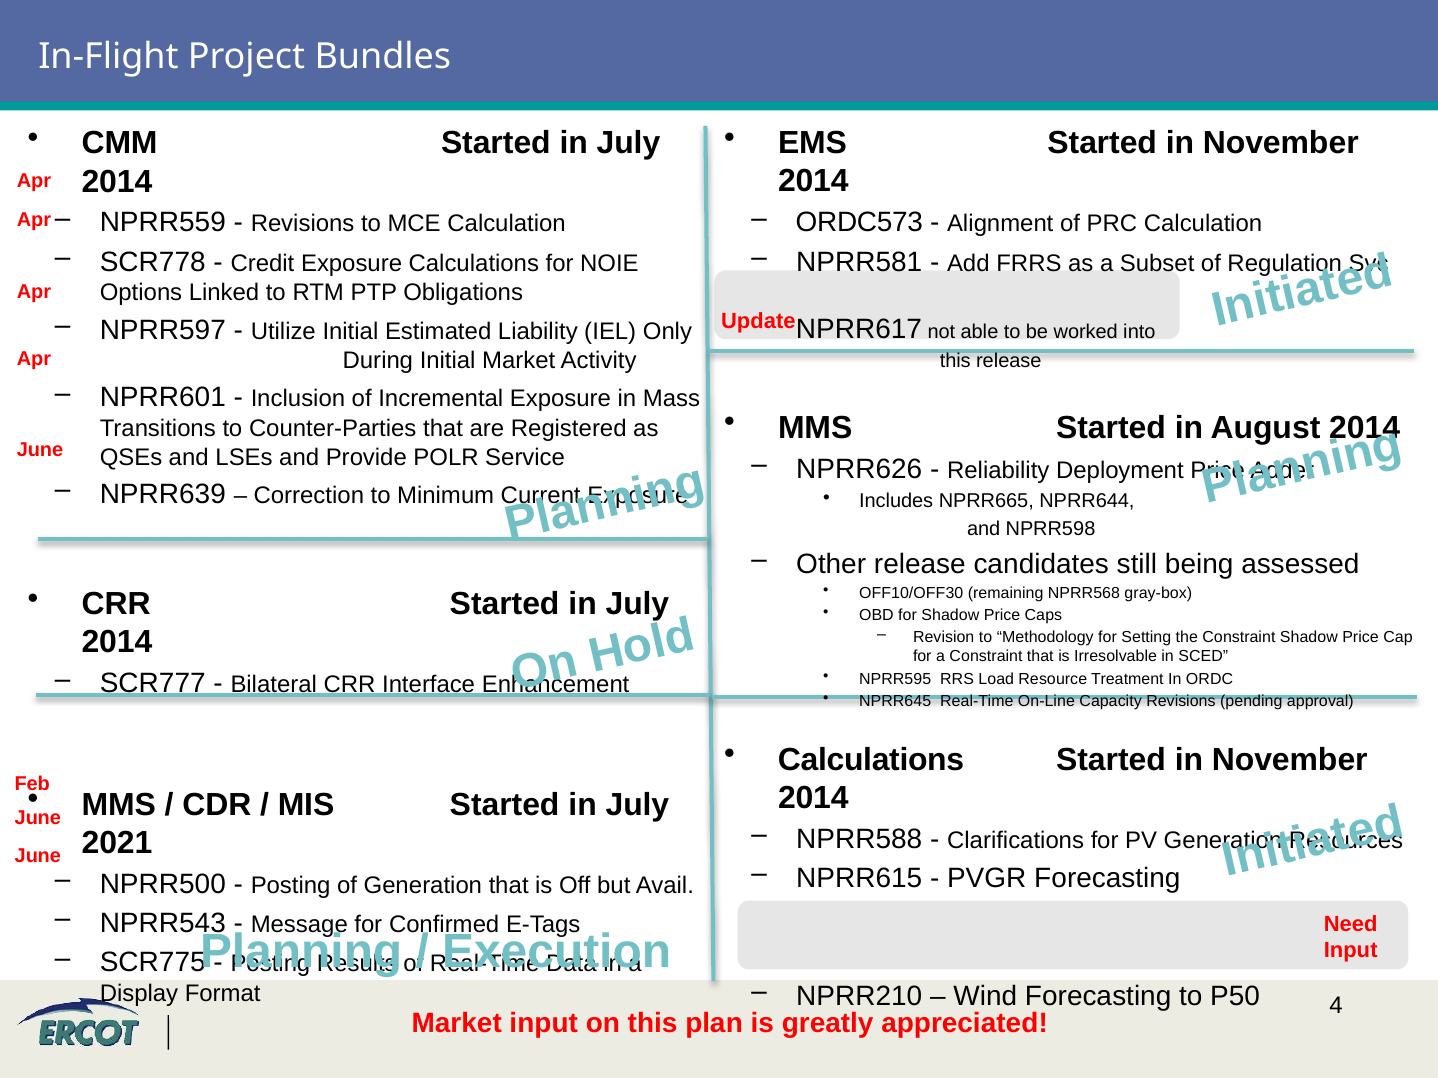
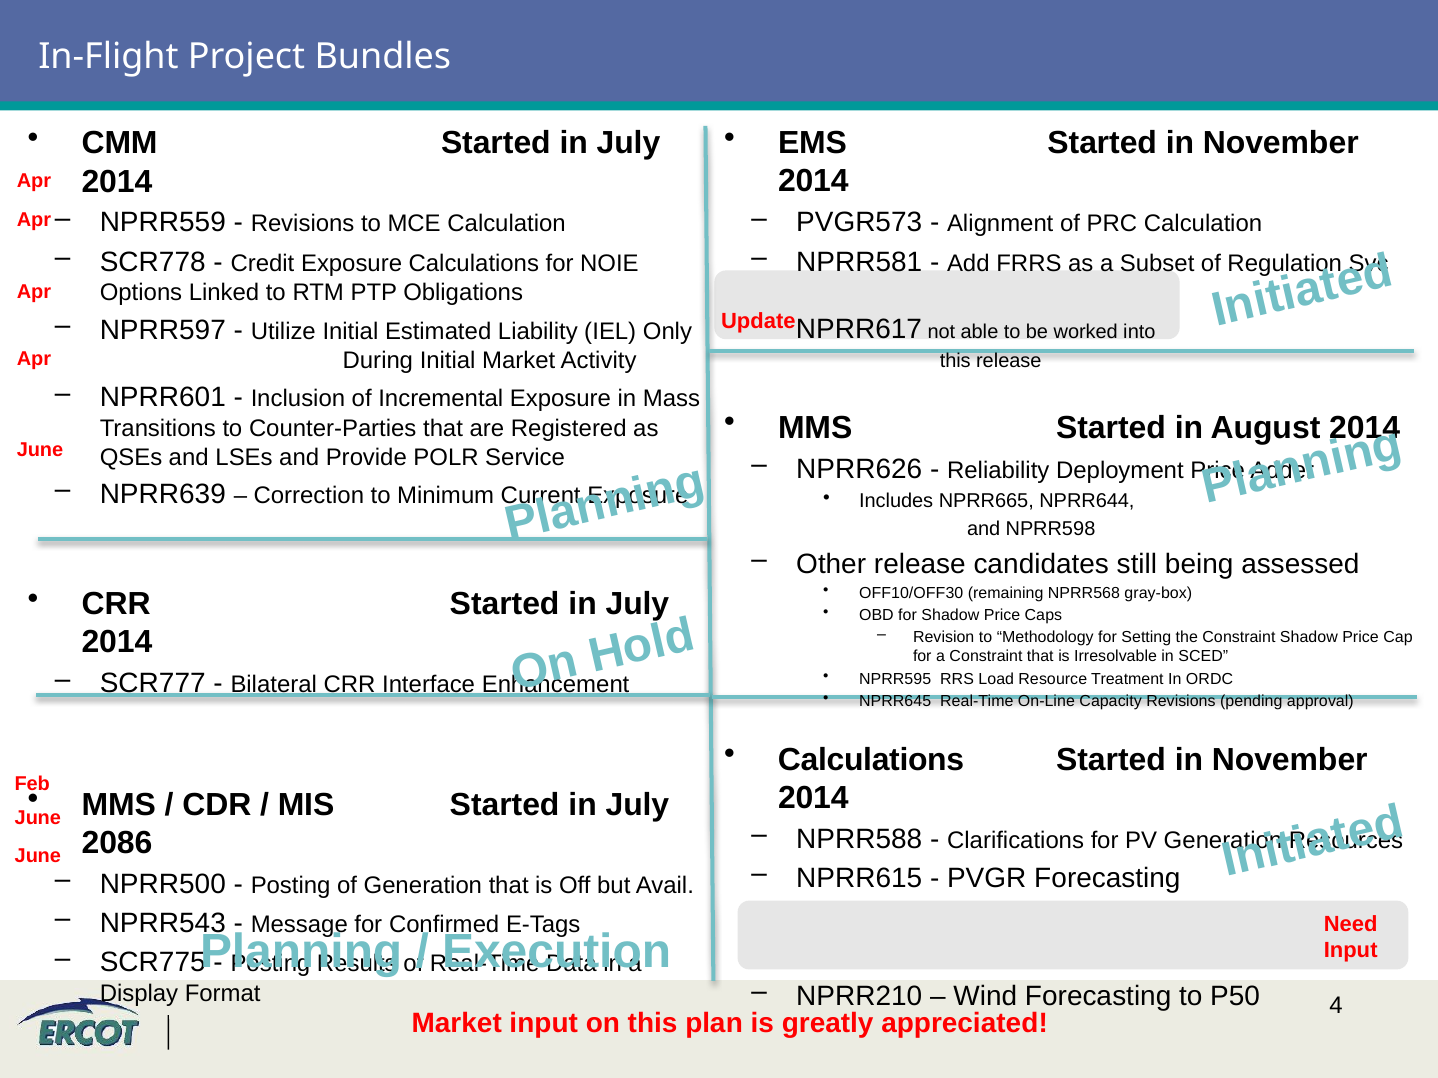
ORDC573: ORDC573 -> PVGR573
2021: 2021 -> 2086
